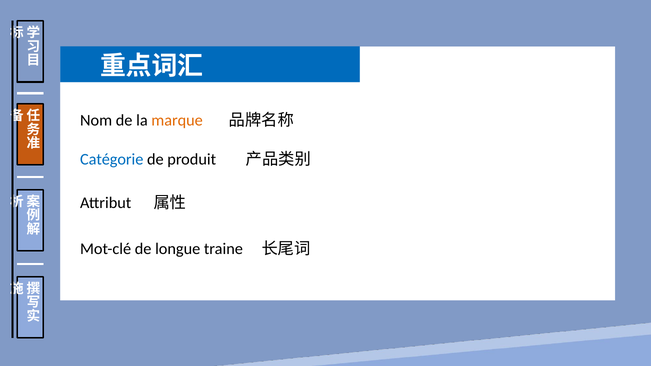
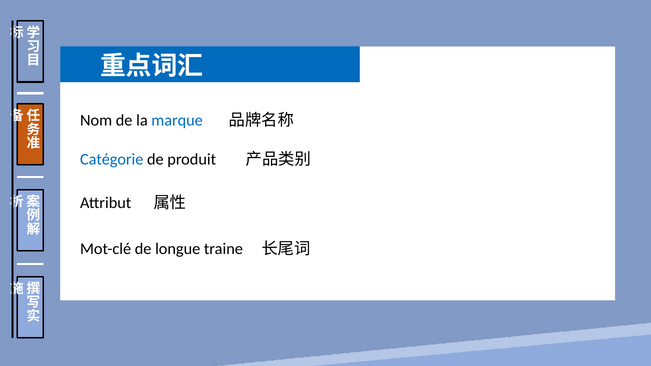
marque colour: orange -> blue
